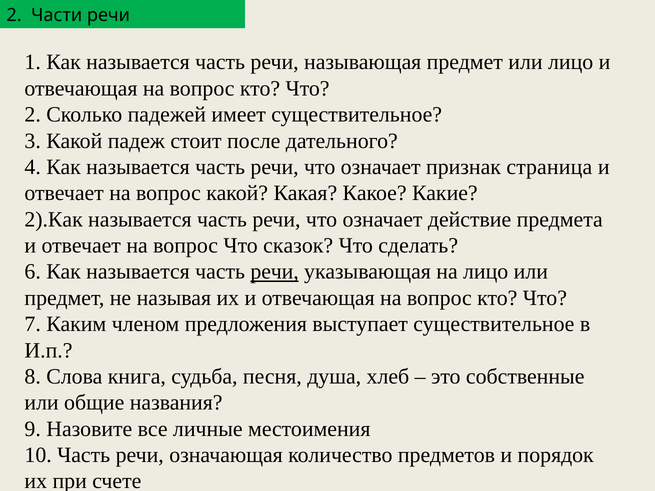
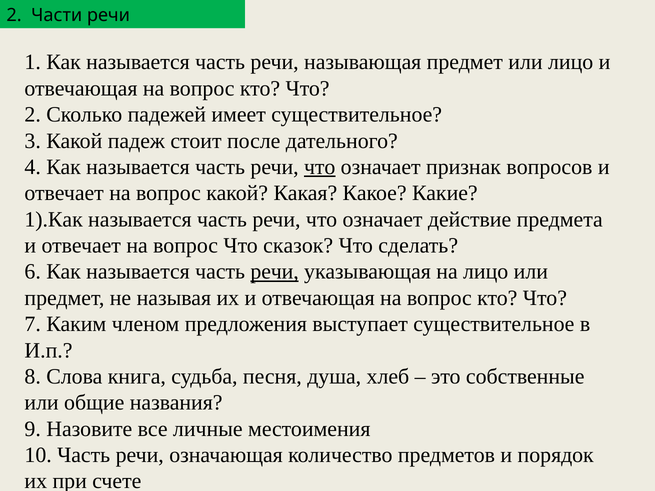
что at (320, 167) underline: none -> present
страница: страница -> вопросов
2).Как: 2).Как -> 1).Как
